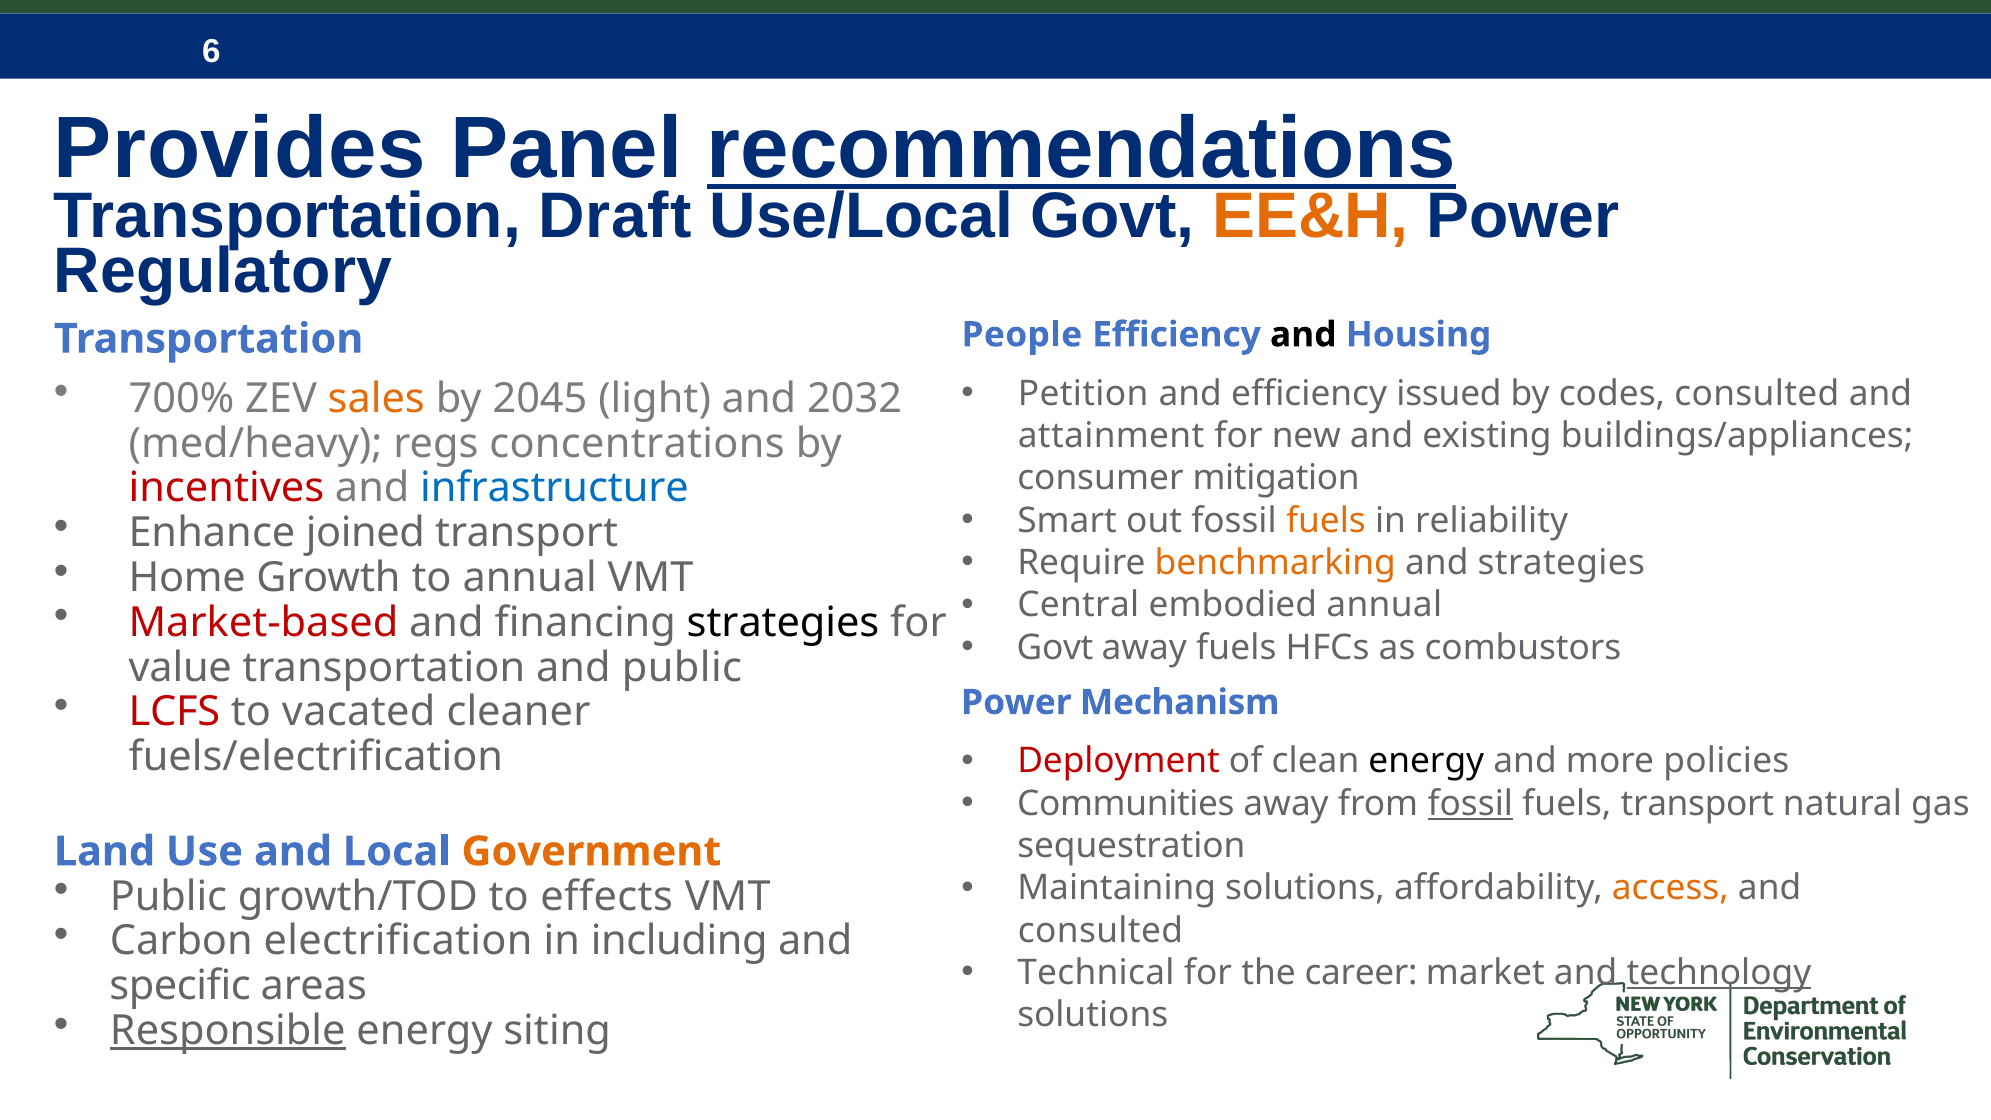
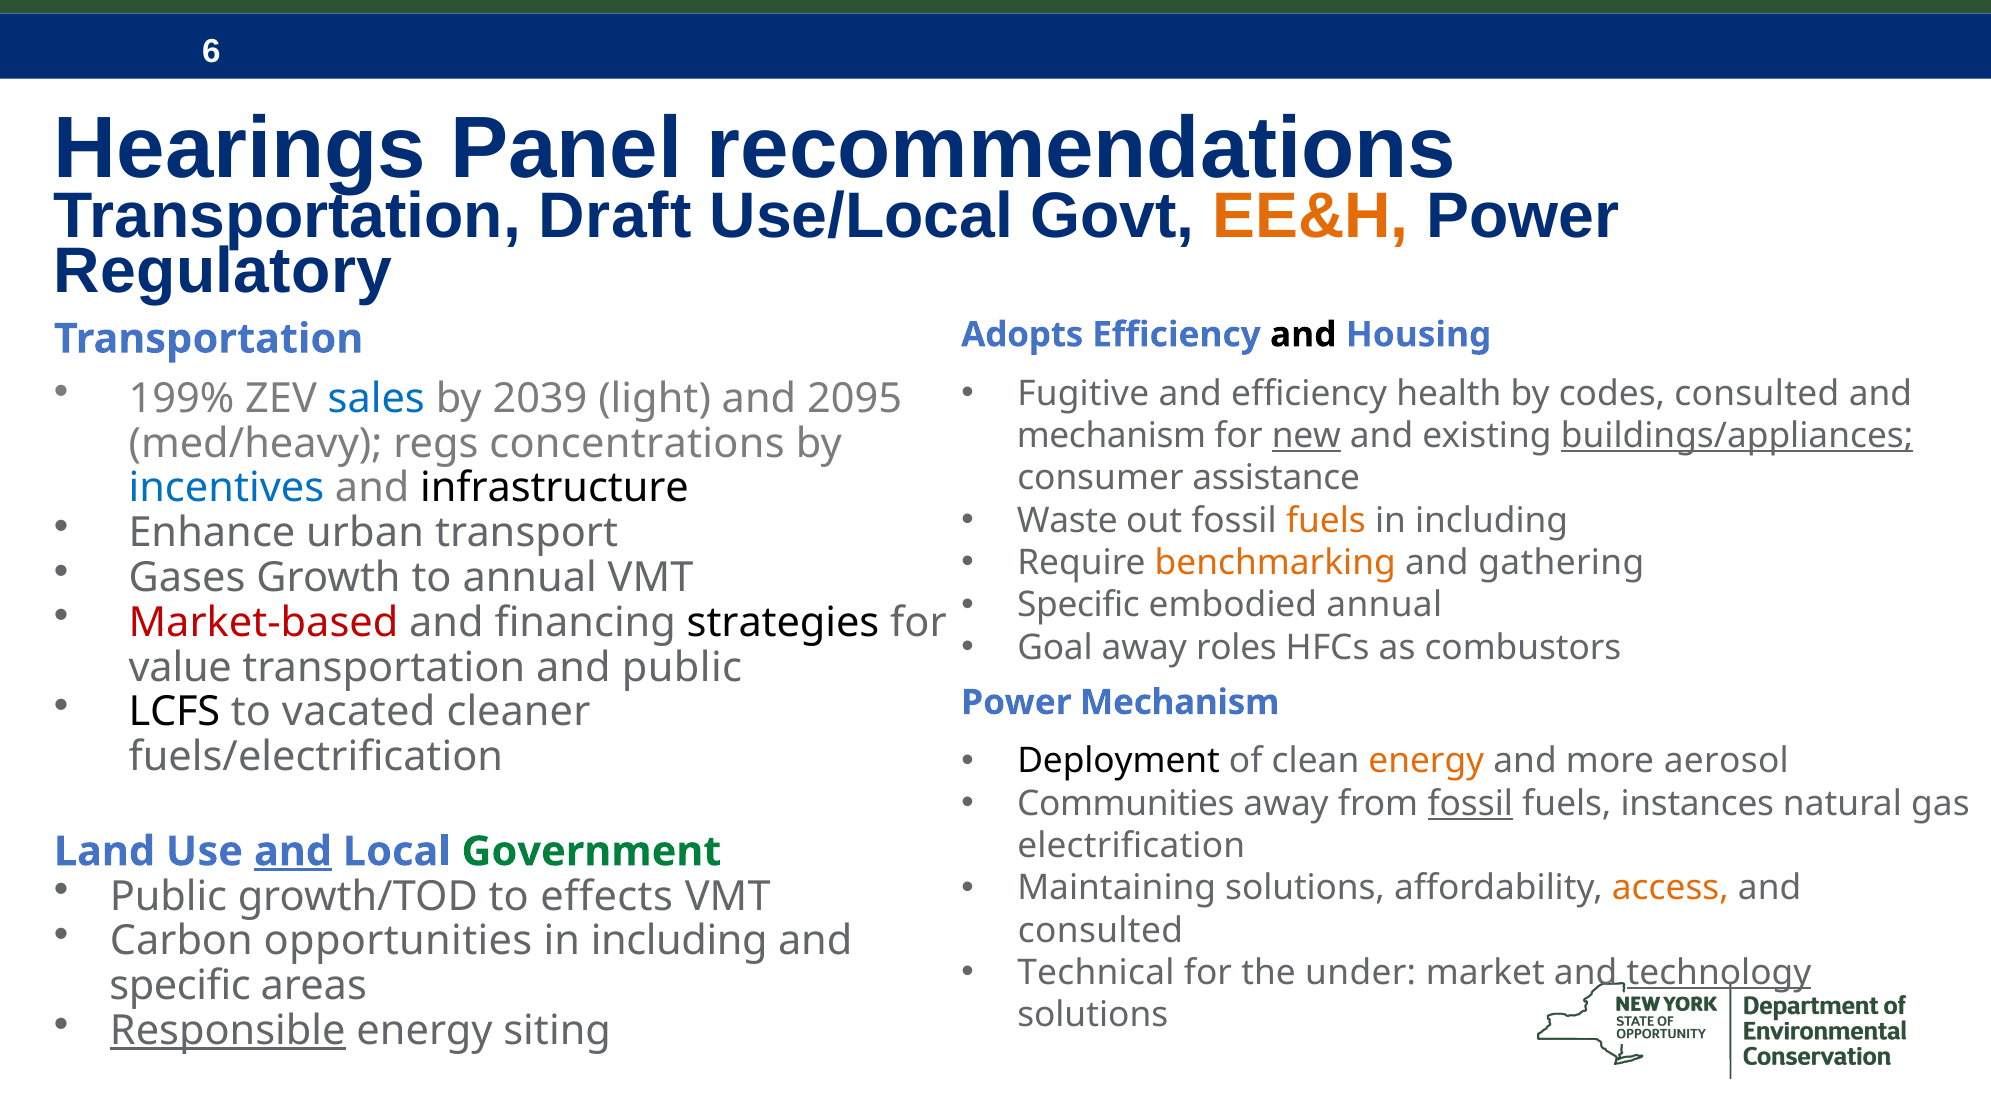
Provides: Provides -> Hearings
recommendations underline: present -> none
People: People -> Adopts
700%: 700% -> 199%
sales colour: orange -> blue
2045: 2045 -> 2039
2032: 2032 -> 2095
Petition: Petition -> Fugitive
issued: issued -> health
attainment at (1111, 436): attainment -> mechanism
new underline: none -> present
buildings/appliances underline: none -> present
mitigation: mitigation -> assistance
incentives colour: red -> blue
infrastructure colour: blue -> black
Smart: Smart -> Waste
reliability at (1492, 521): reliability -> including
joined: joined -> urban
and strategies: strategies -> gathering
Home: Home -> Gases
Central at (1078, 605): Central -> Specific
Govt at (1055, 648): Govt -> Goal
away fuels: fuels -> roles
LCFS colour: red -> black
Deployment colour: red -> black
energy at (1426, 761) colour: black -> orange
policies: policies -> aerosol
fuels transport: transport -> instances
sequestration: sequestration -> electrification
and at (293, 851) underline: none -> present
Government colour: orange -> green
electrification: electrification -> opportunities
career: career -> under
